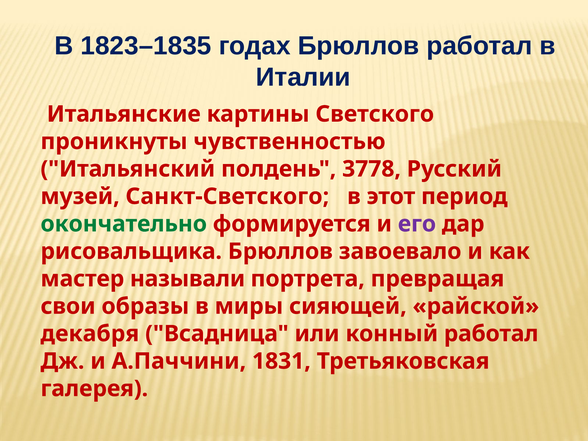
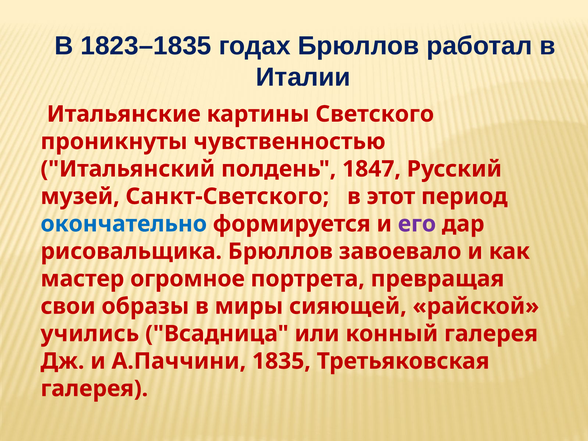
3778: 3778 -> 1847
окончательно colour: green -> blue
называли: называли -> огромное
декабря: декабря -> учились
конный работал: работал -> галерея
1831: 1831 -> 1835
